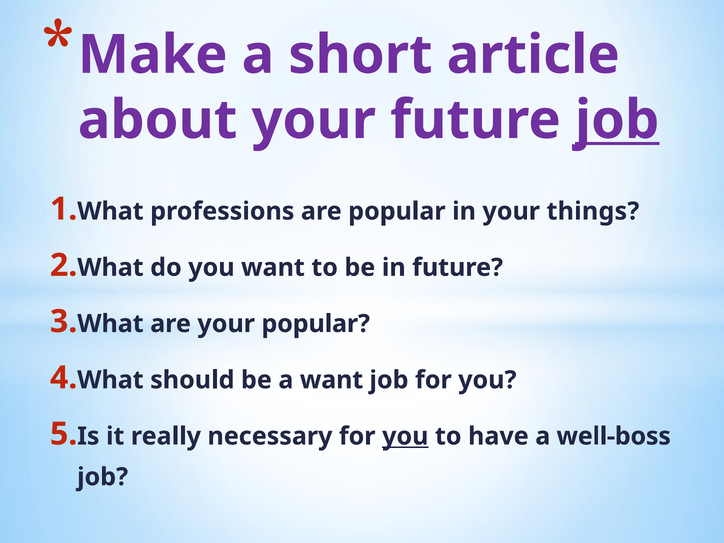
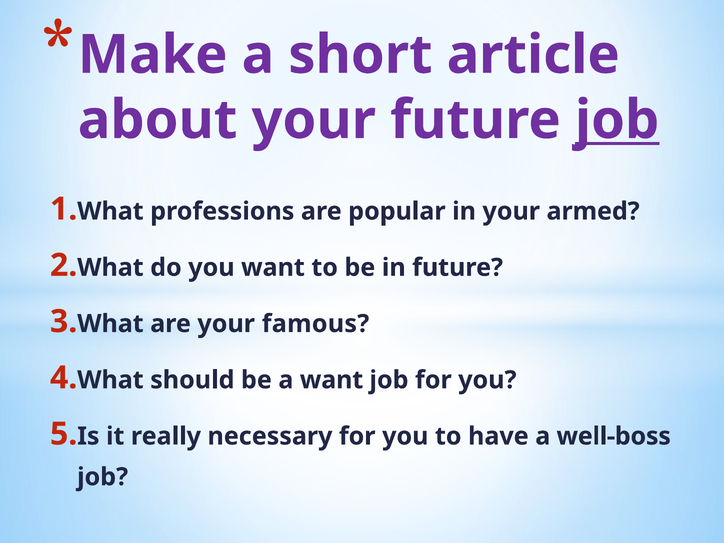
things: things -> armed
your popular: popular -> famous
you at (405, 436) underline: present -> none
